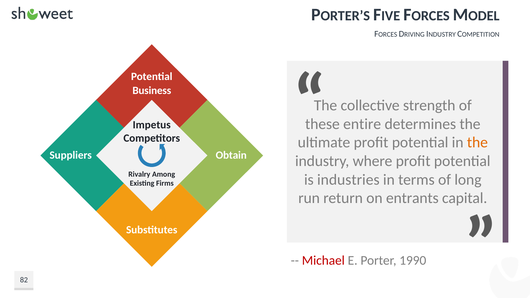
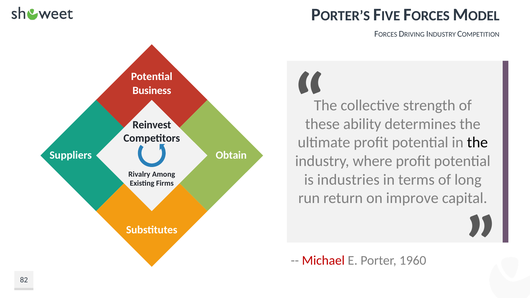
entire: entire -> ability
Impetus: Impetus -> Reinvest
the at (477, 143) colour: orange -> black
entrants: entrants -> improve
1990: 1990 -> 1960
